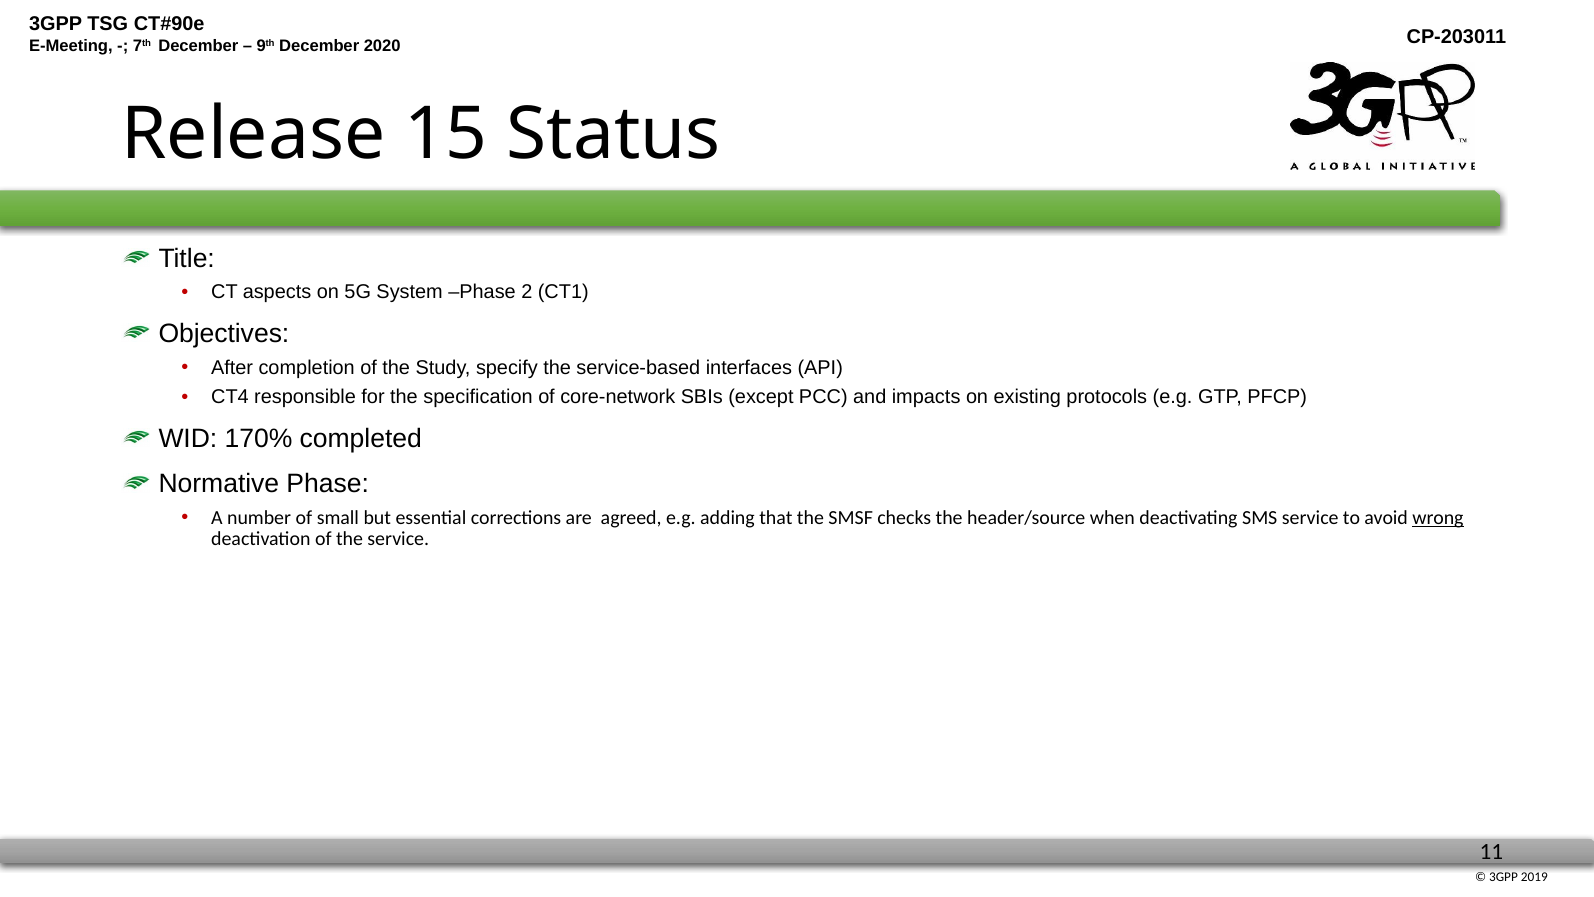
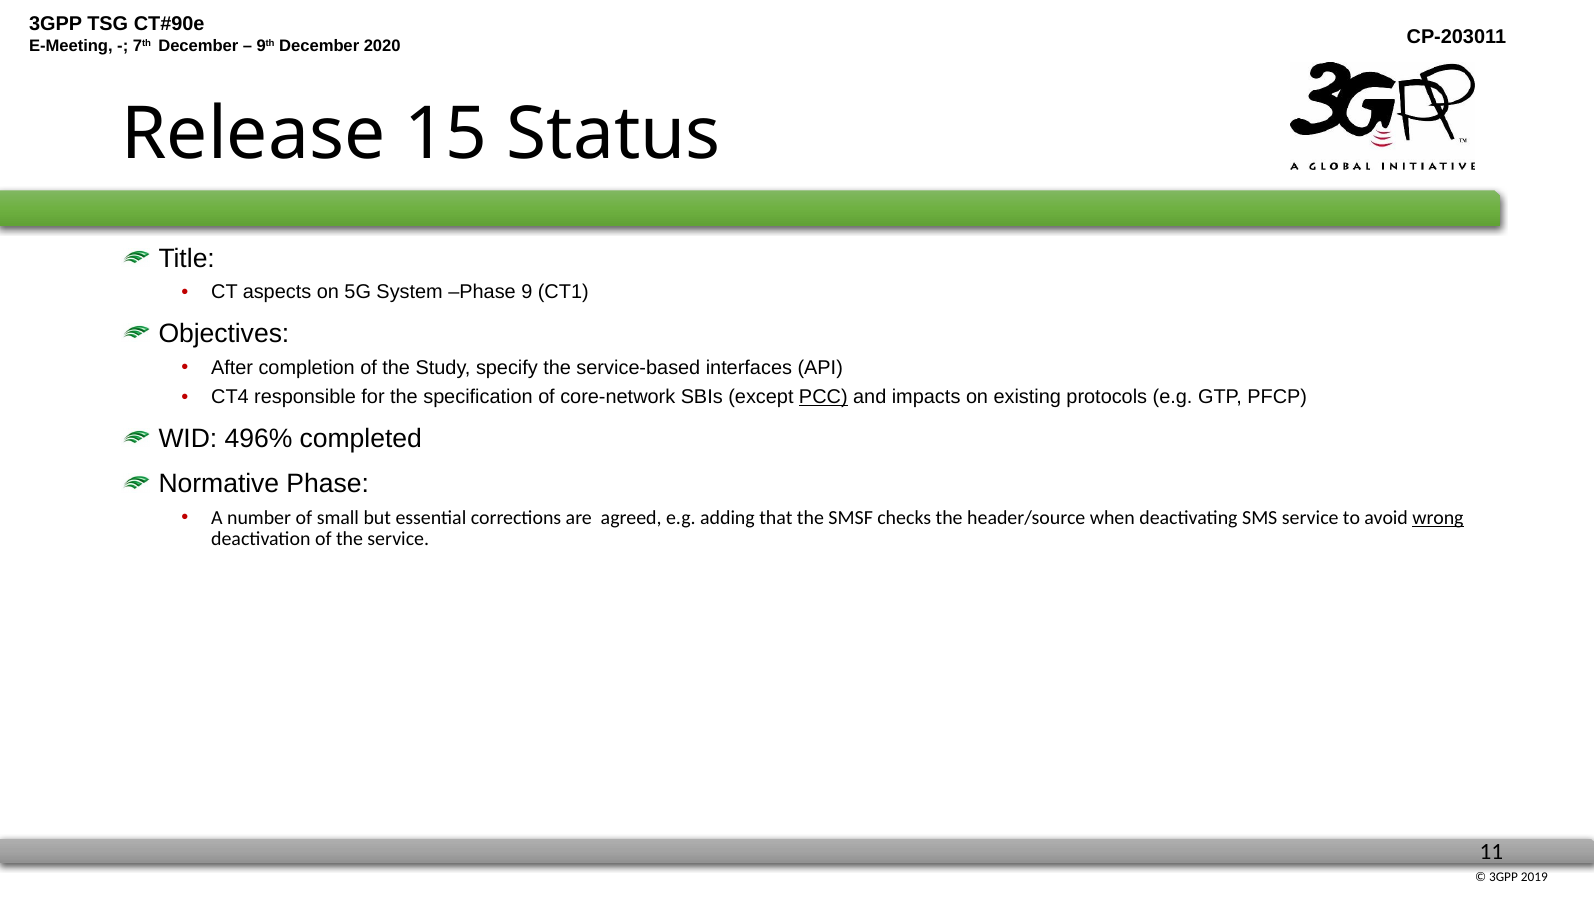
2: 2 -> 9
PCC underline: none -> present
170%: 170% -> 496%
